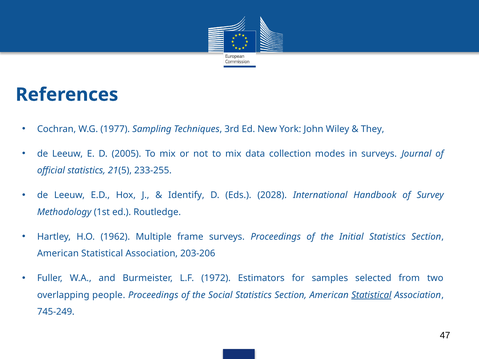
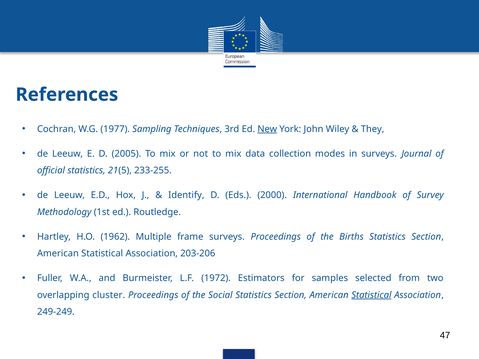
New underline: none -> present
2028: 2028 -> 2000
Initial: Initial -> Births
people: people -> cluster
745-249: 745-249 -> 249-249
